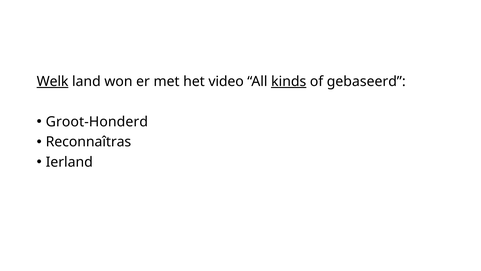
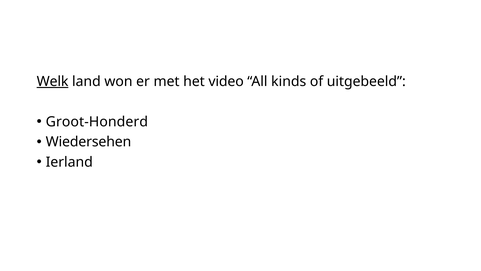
kinds underline: present -> none
gebaseerd: gebaseerd -> uitgebeeld
Reconnaîtras: Reconnaîtras -> Wiedersehen
